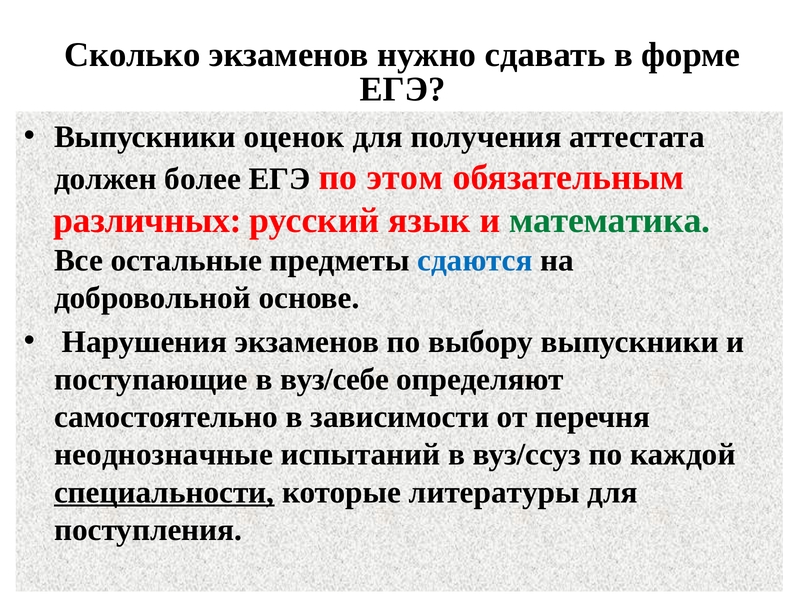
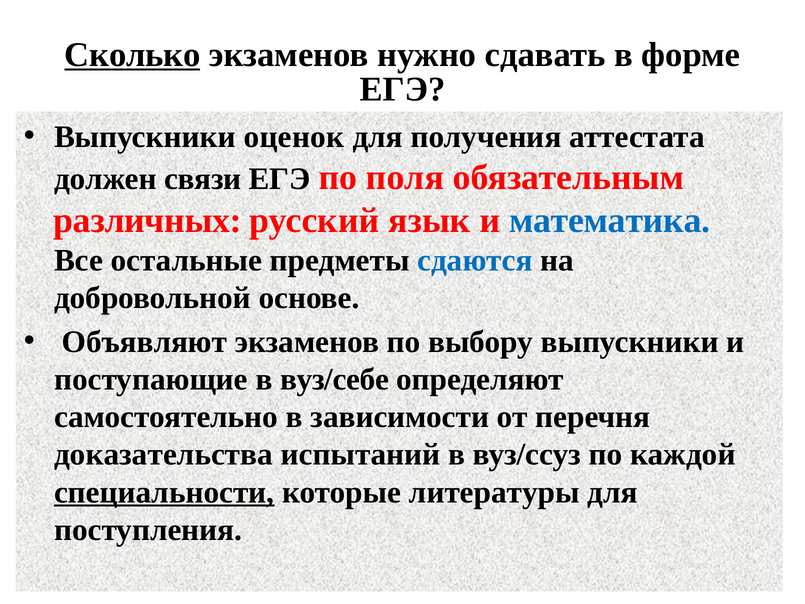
Сколько underline: none -> present
более: более -> связи
этом: этом -> поля
математика colour: green -> blue
Нарушения: Нарушения -> Объявляют
неоднозначные: неоднозначные -> доказательства
